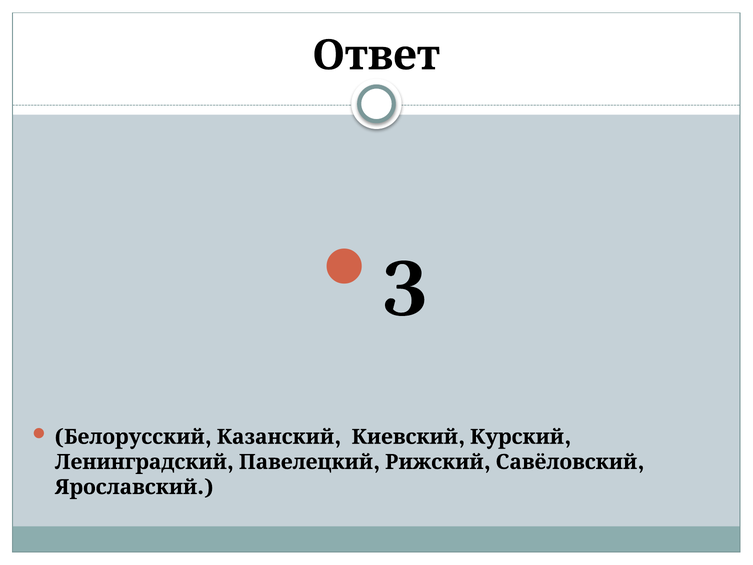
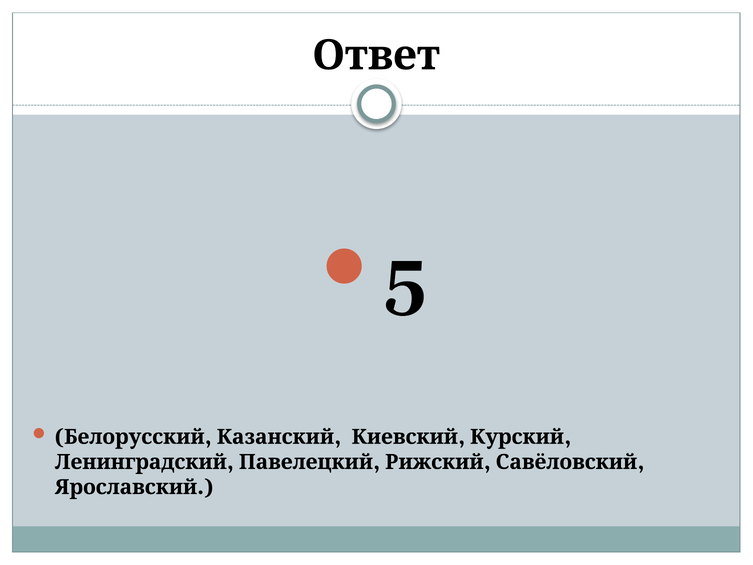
3: 3 -> 5
